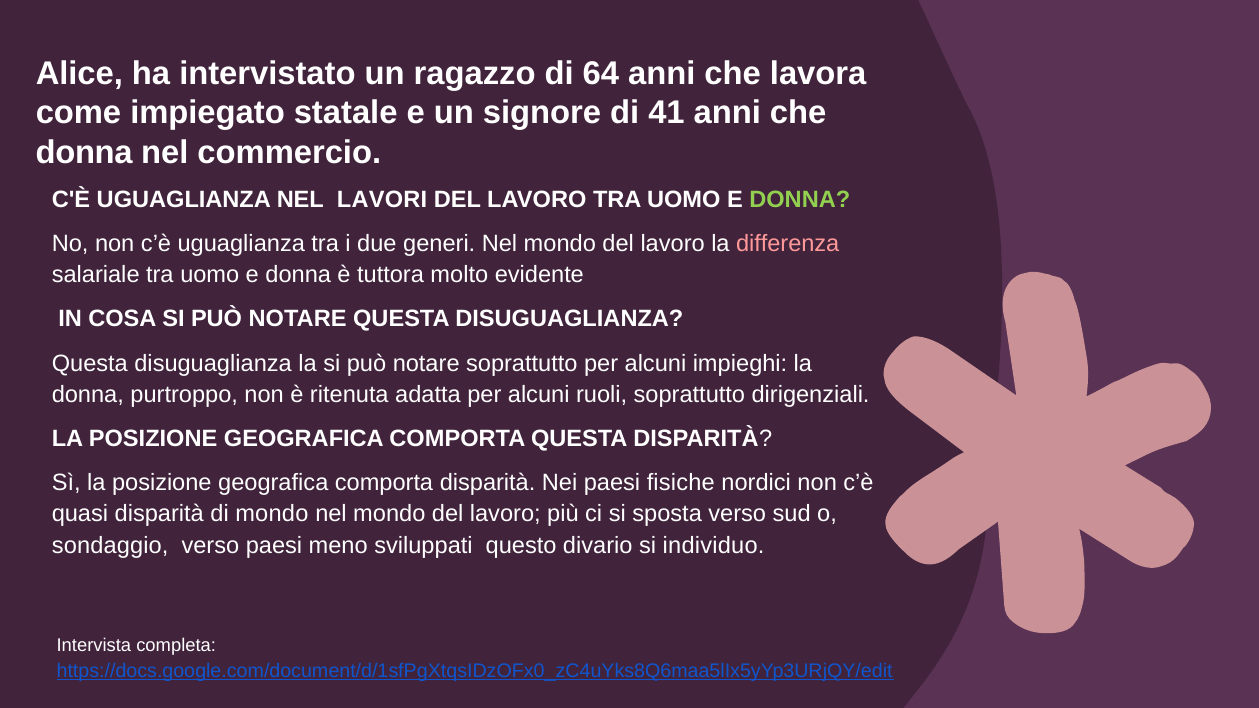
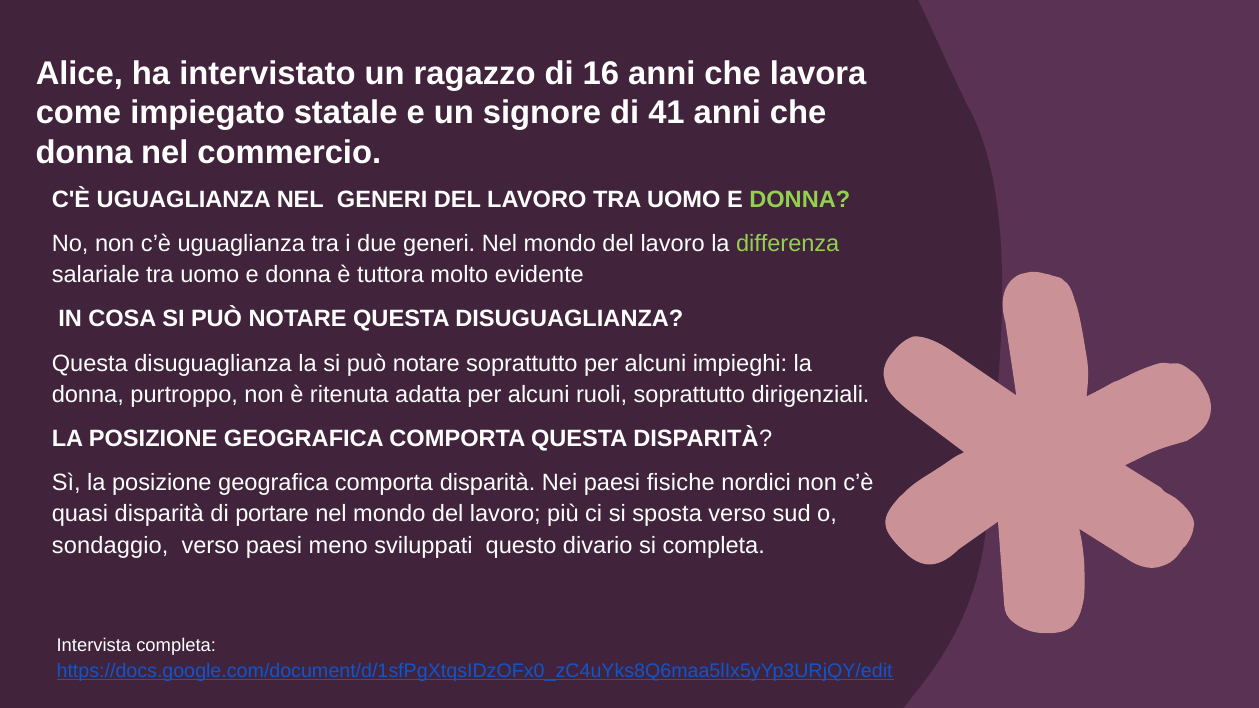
64: 64 -> 16
NEL LAVORI: LAVORI -> GENERI
differenza colour: pink -> light green
di mondo: mondo -> portare
si individuo: individuo -> completa
